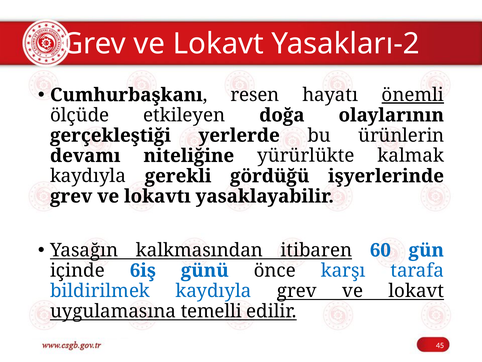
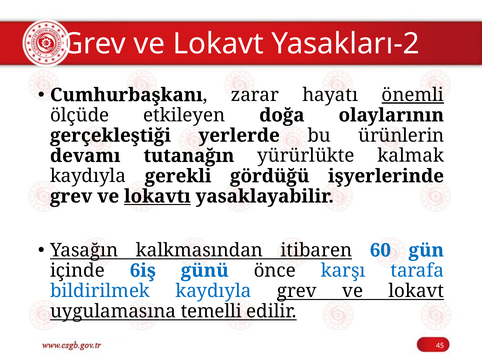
resen: resen -> zarar
niteliğine: niteliğine -> tutanağın
lokavtı underline: none -> present
